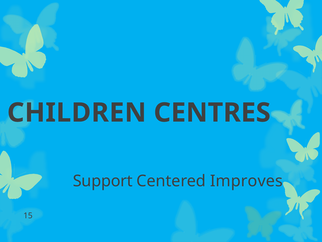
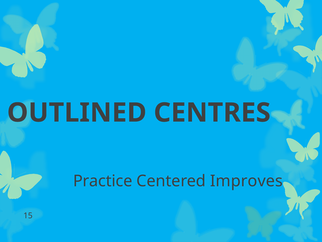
CHILDREN: CHILDREN -> OUTLINED
Support: Support -> Practice
